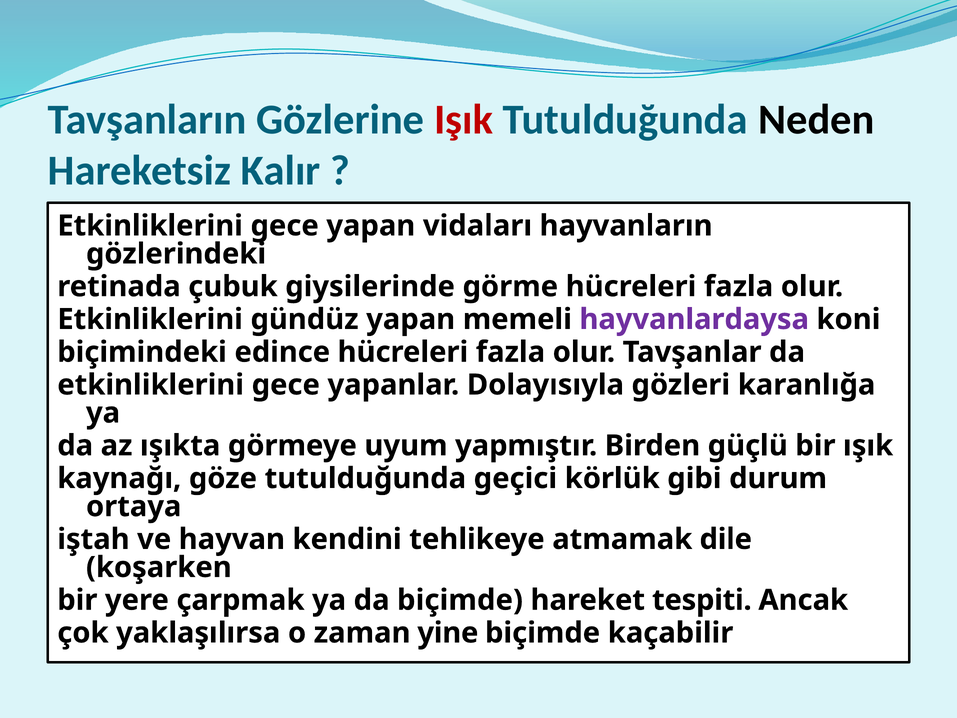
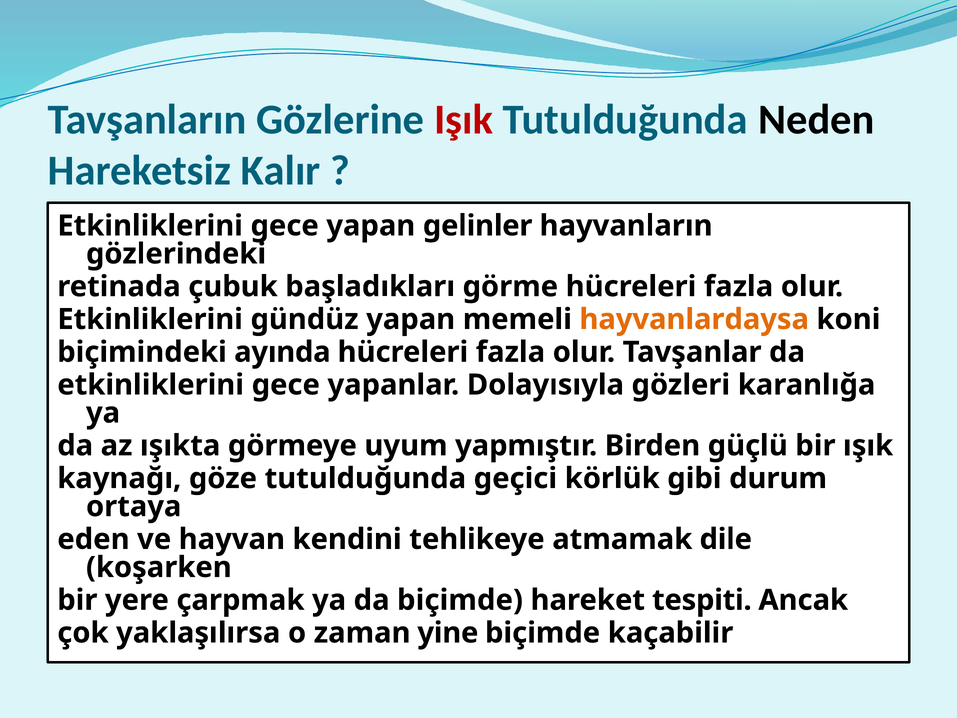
vidaları: vidaları -> gelinler
giysilerinde: giysilerinde -> başladıkları
hayvanlardaysa colour: purple -> orange
edince: edince -> ayında
iştah: iştah -> eden
